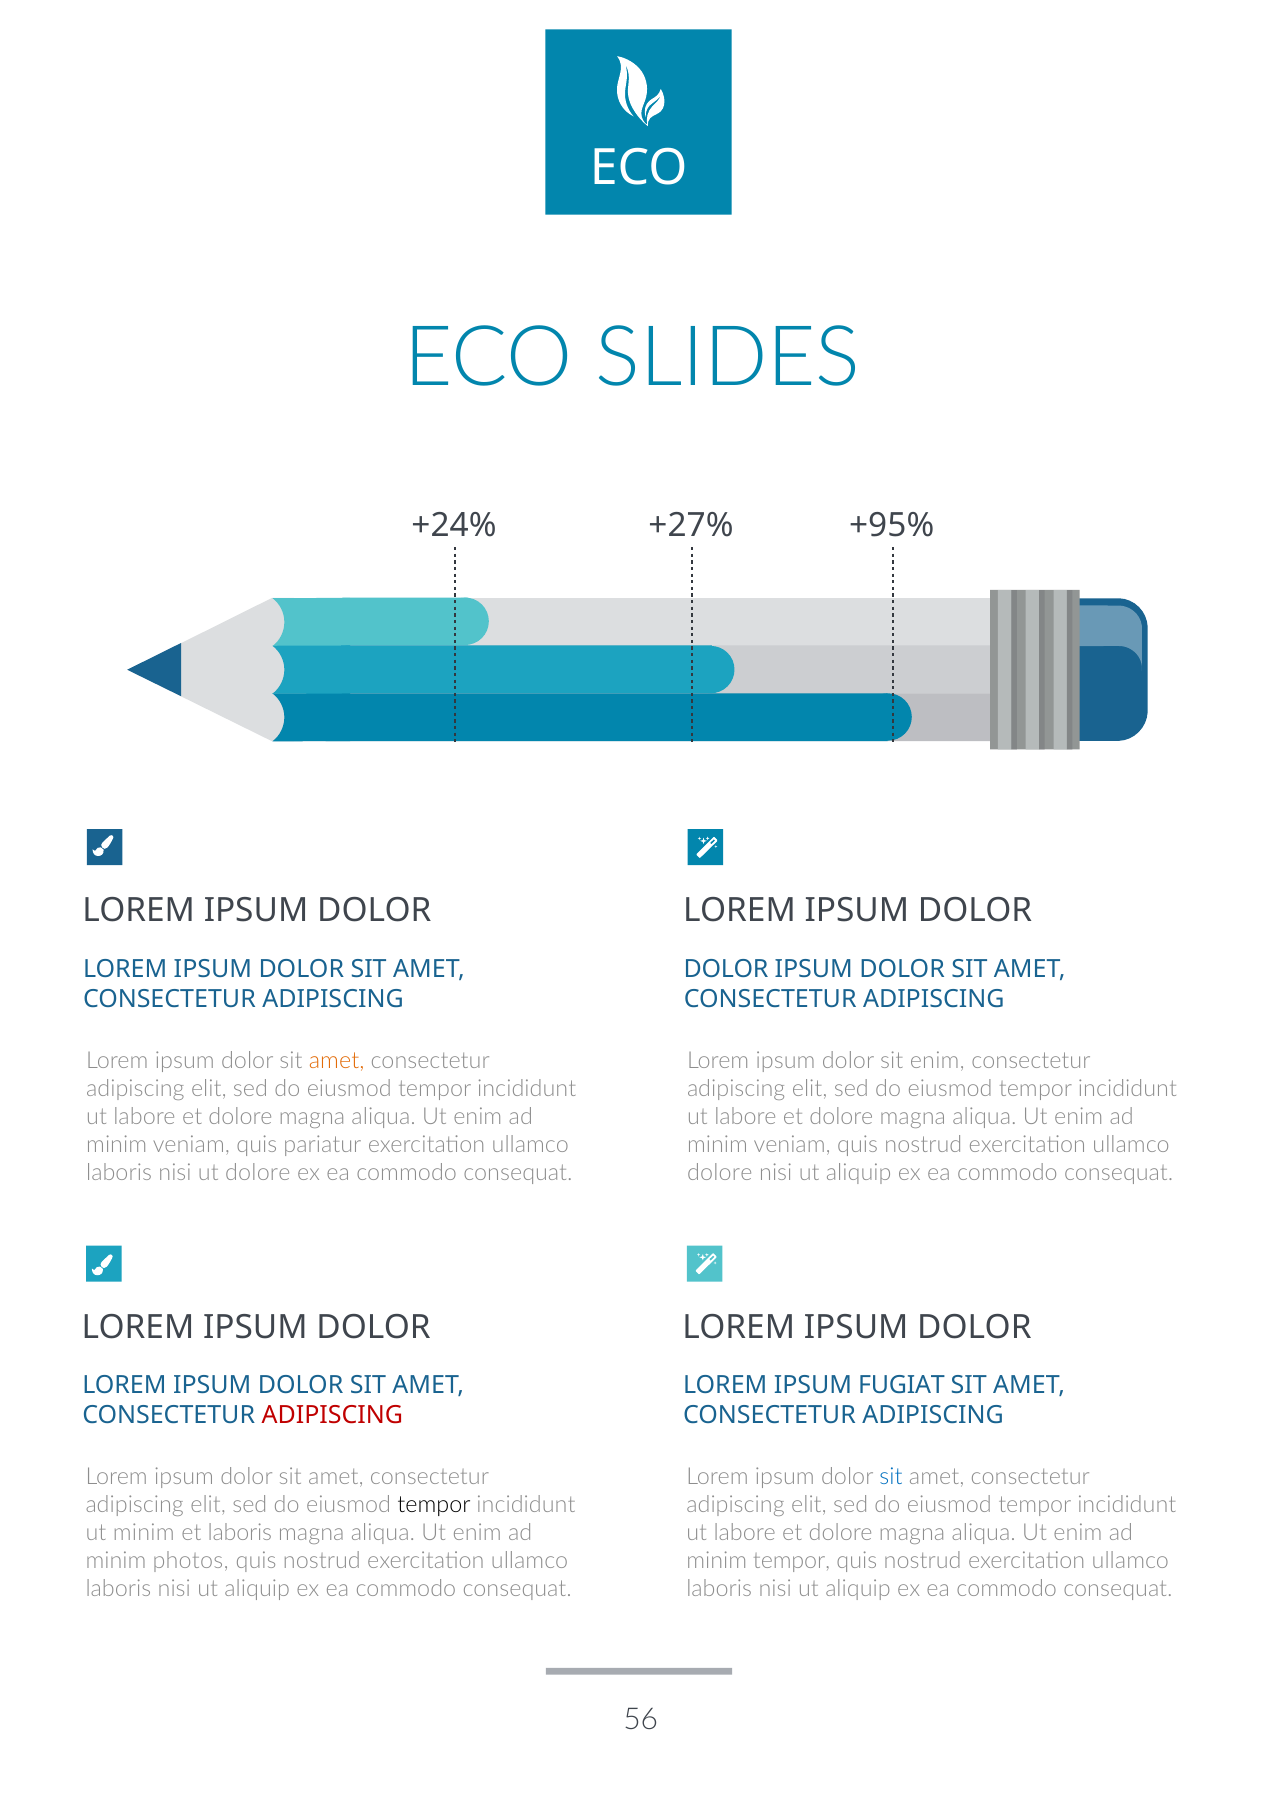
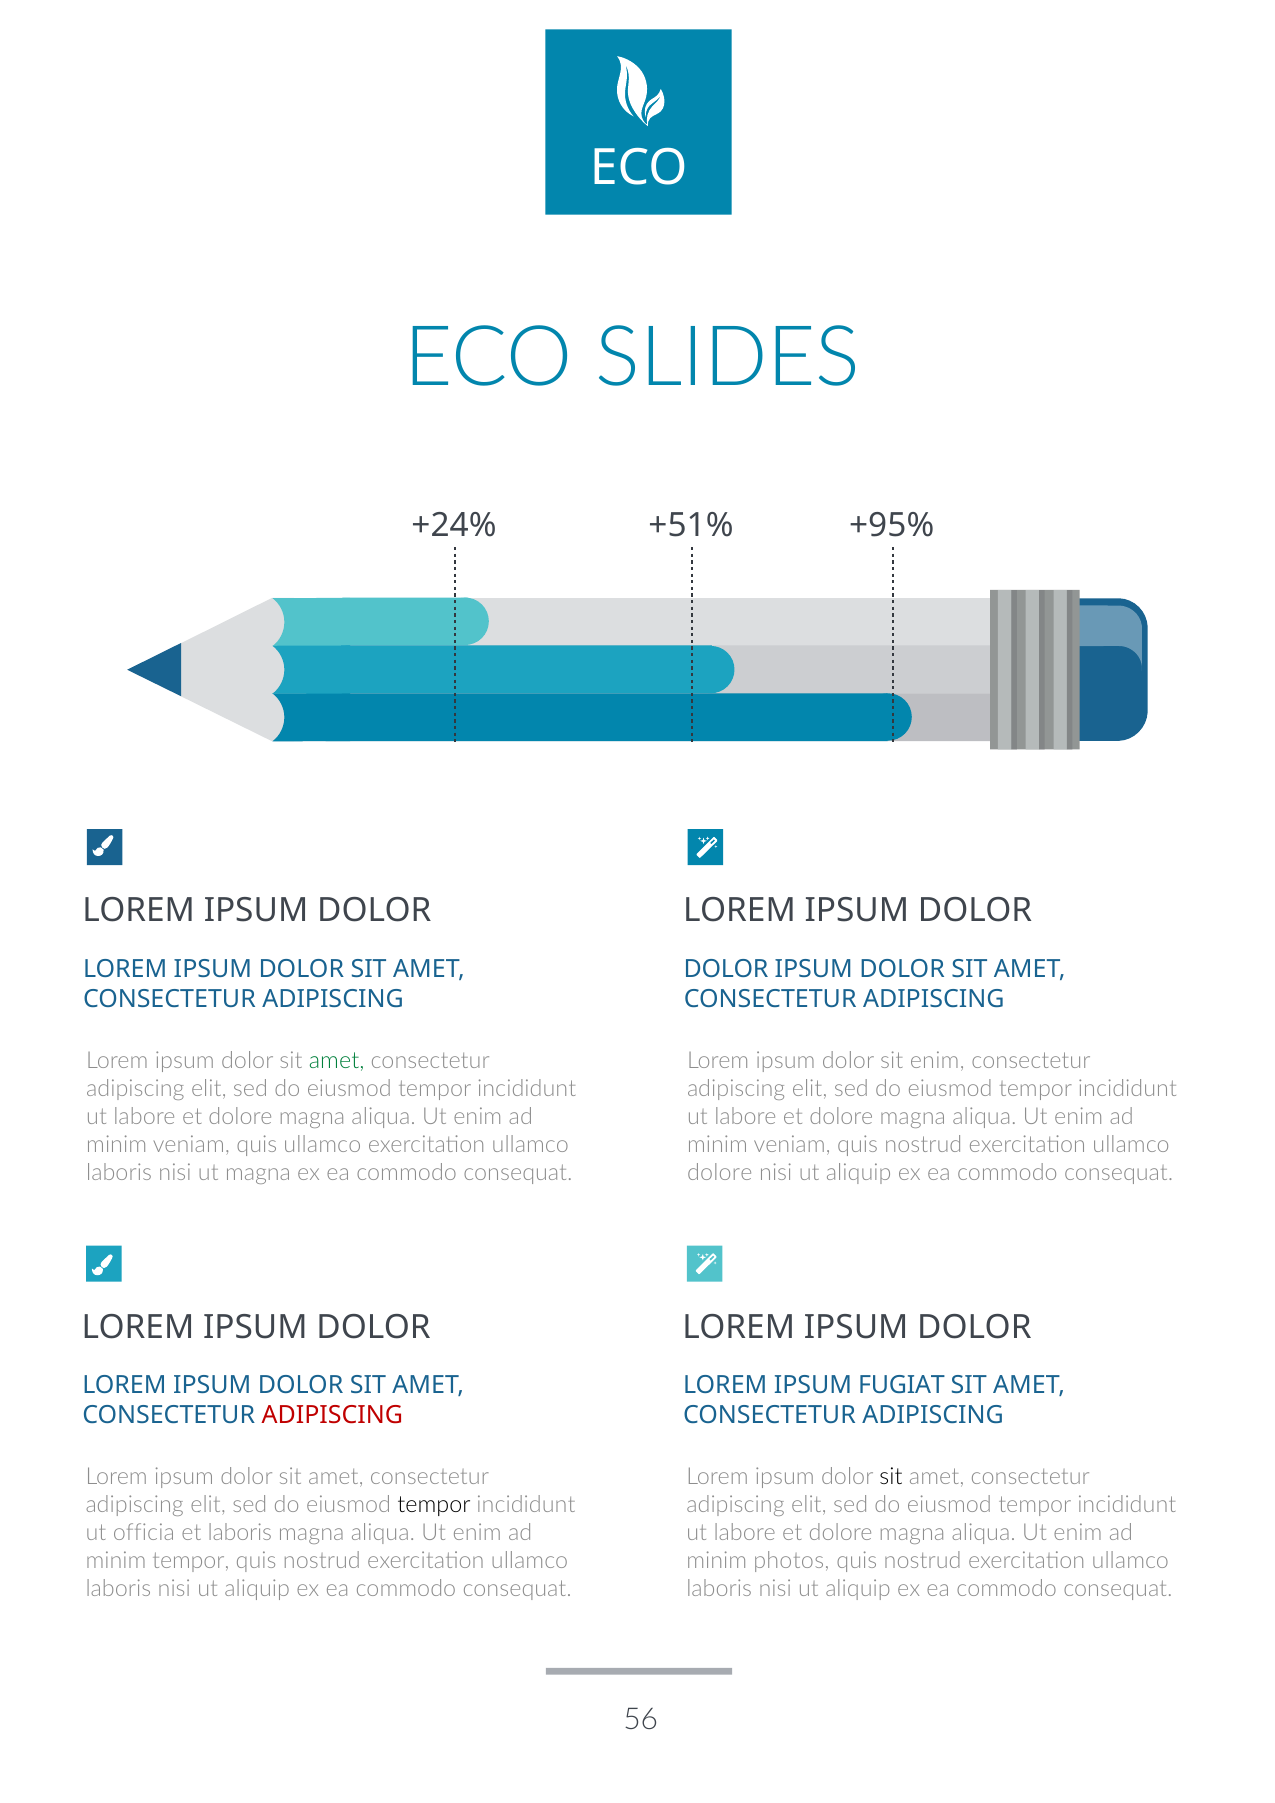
+27%: +27% -> +51%
amet at (337, 1060) colour: orange -> green
quis pariatur: pariatur -> ullamco
ut dolore: dolore -> magna
sit at (891, 1476) colour: blue -> black
ut minim: minim -> officia
minim photos: photos -> tempor
minim tempor: tempor -> photos
